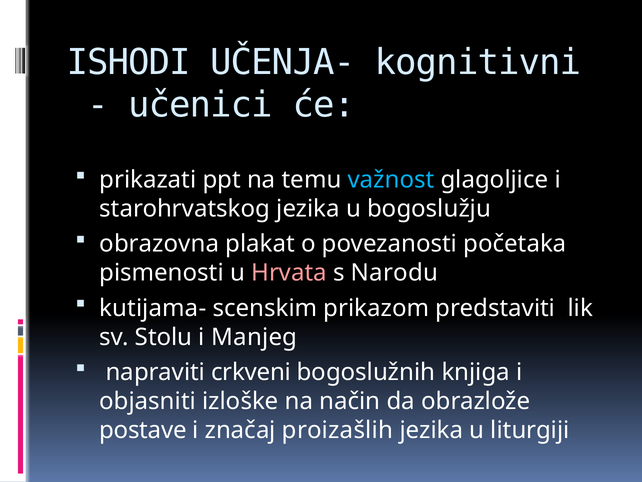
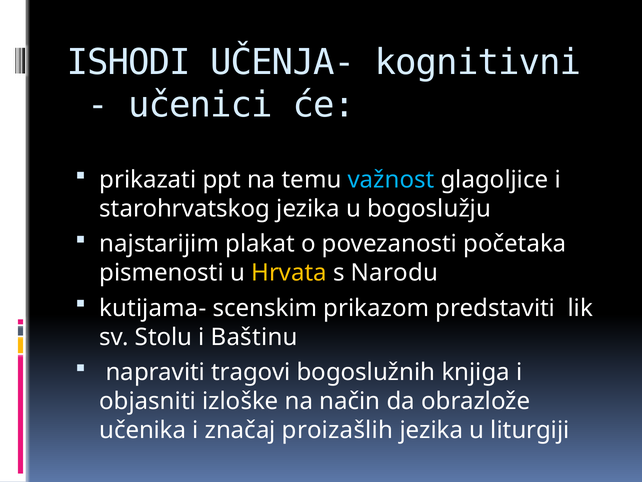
obrazovna: obrazovna -> najstarijim
Hrvata colour: pink -> yellow
Manjeg: Manjeg -> Baštinu
crkveni: crkveni -> tragovi
postave: postave -> učenika
